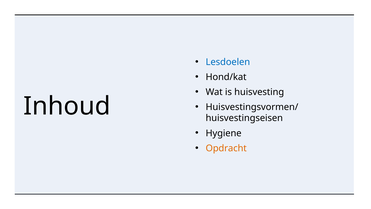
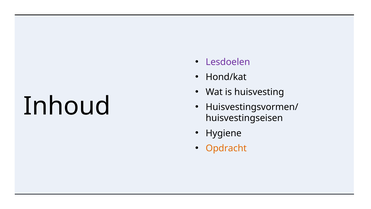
Lesdoelen colour: blue -> purple
